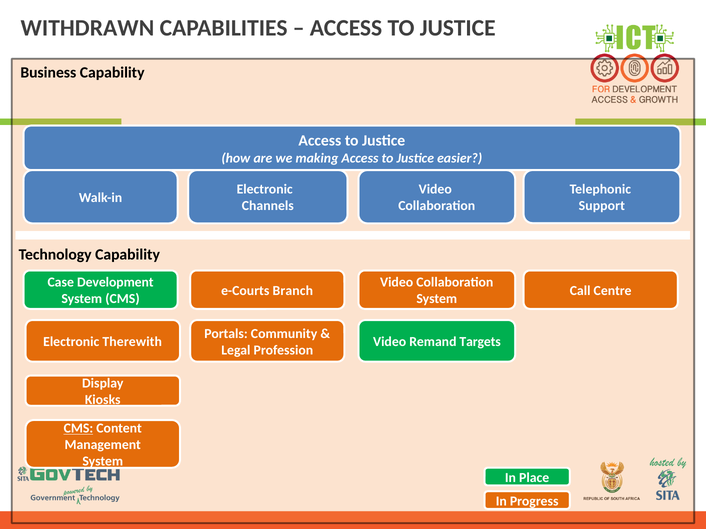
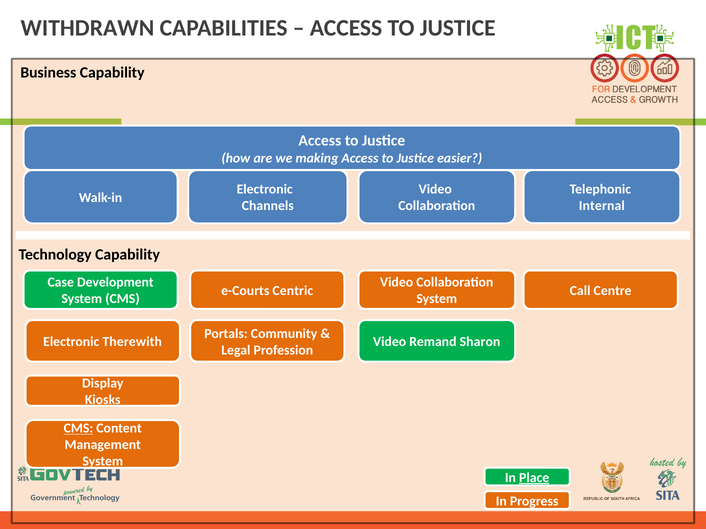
Support: Support -> Internal
Branch: Branch -> Centric
Targets: Targets -> Sharon
Place underline: none -> present
